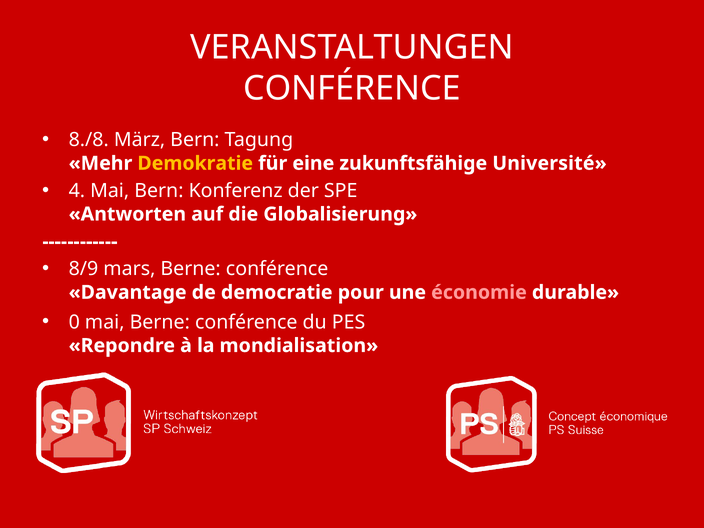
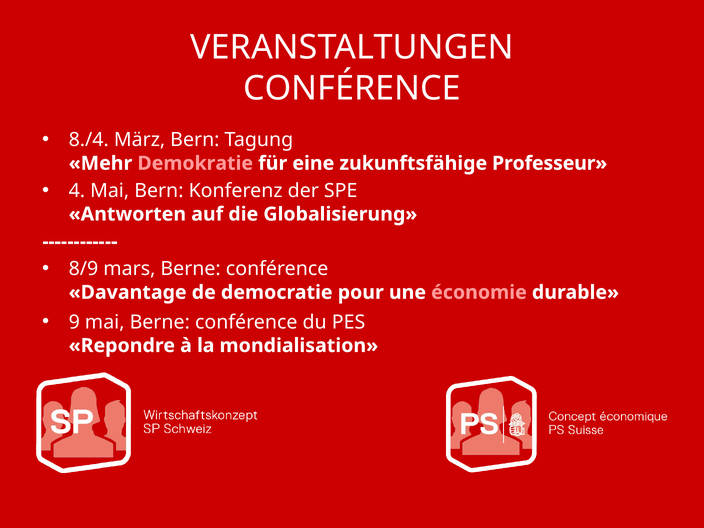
8./8: 8./8 -> 8./4
Demokratie colour: yellow -> pink
Université: Université -> Professeur
0: 0 -> 9
